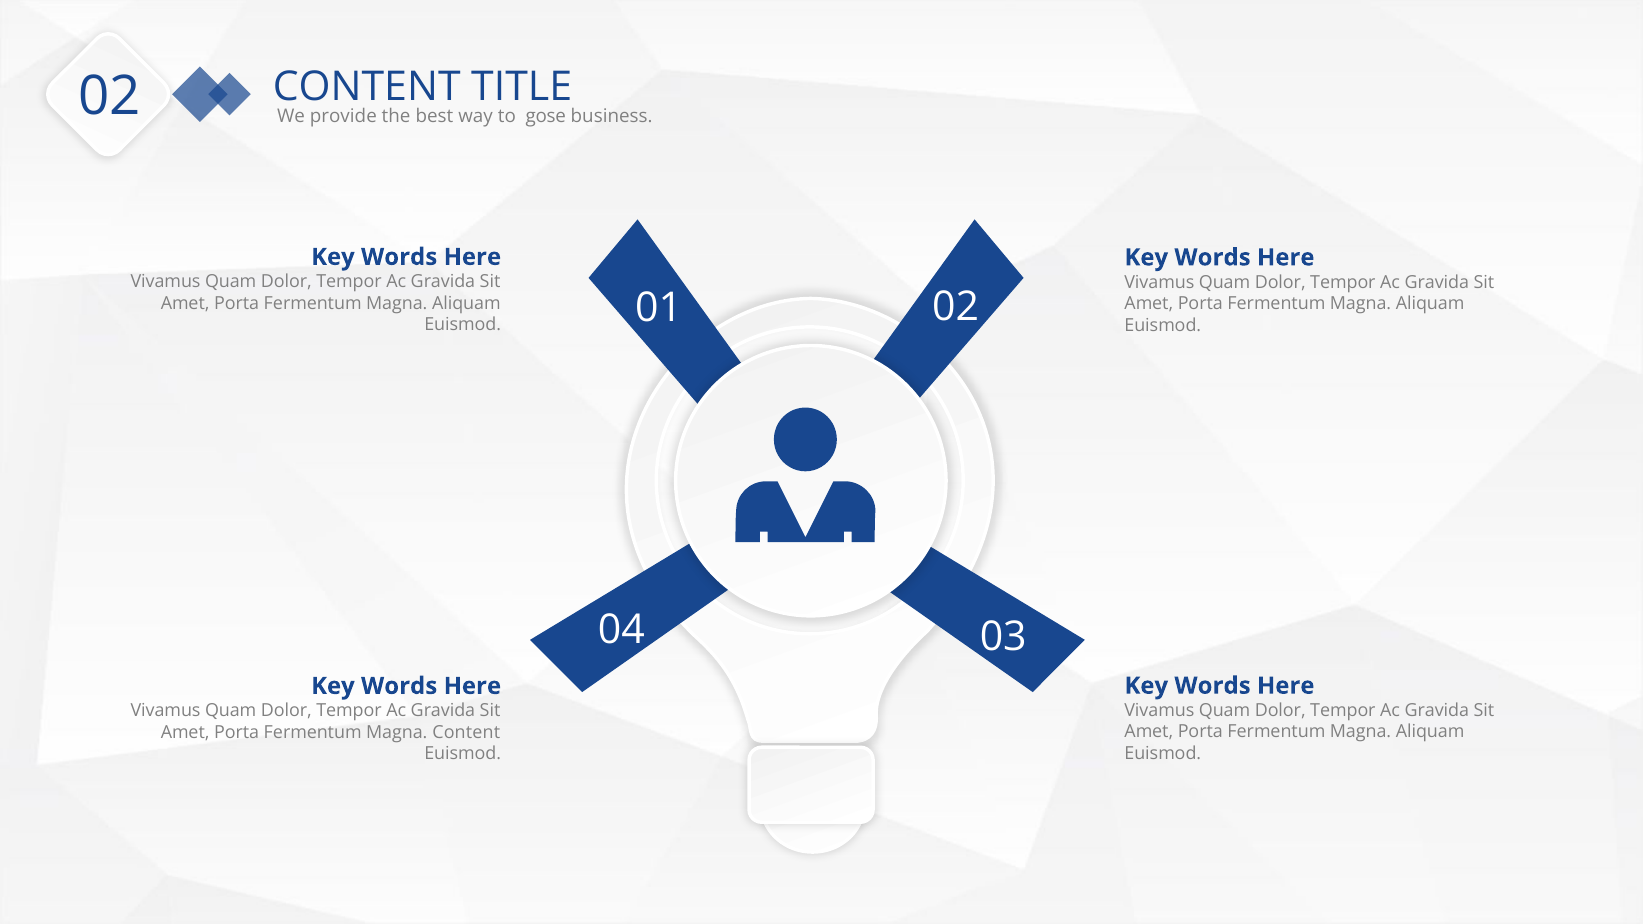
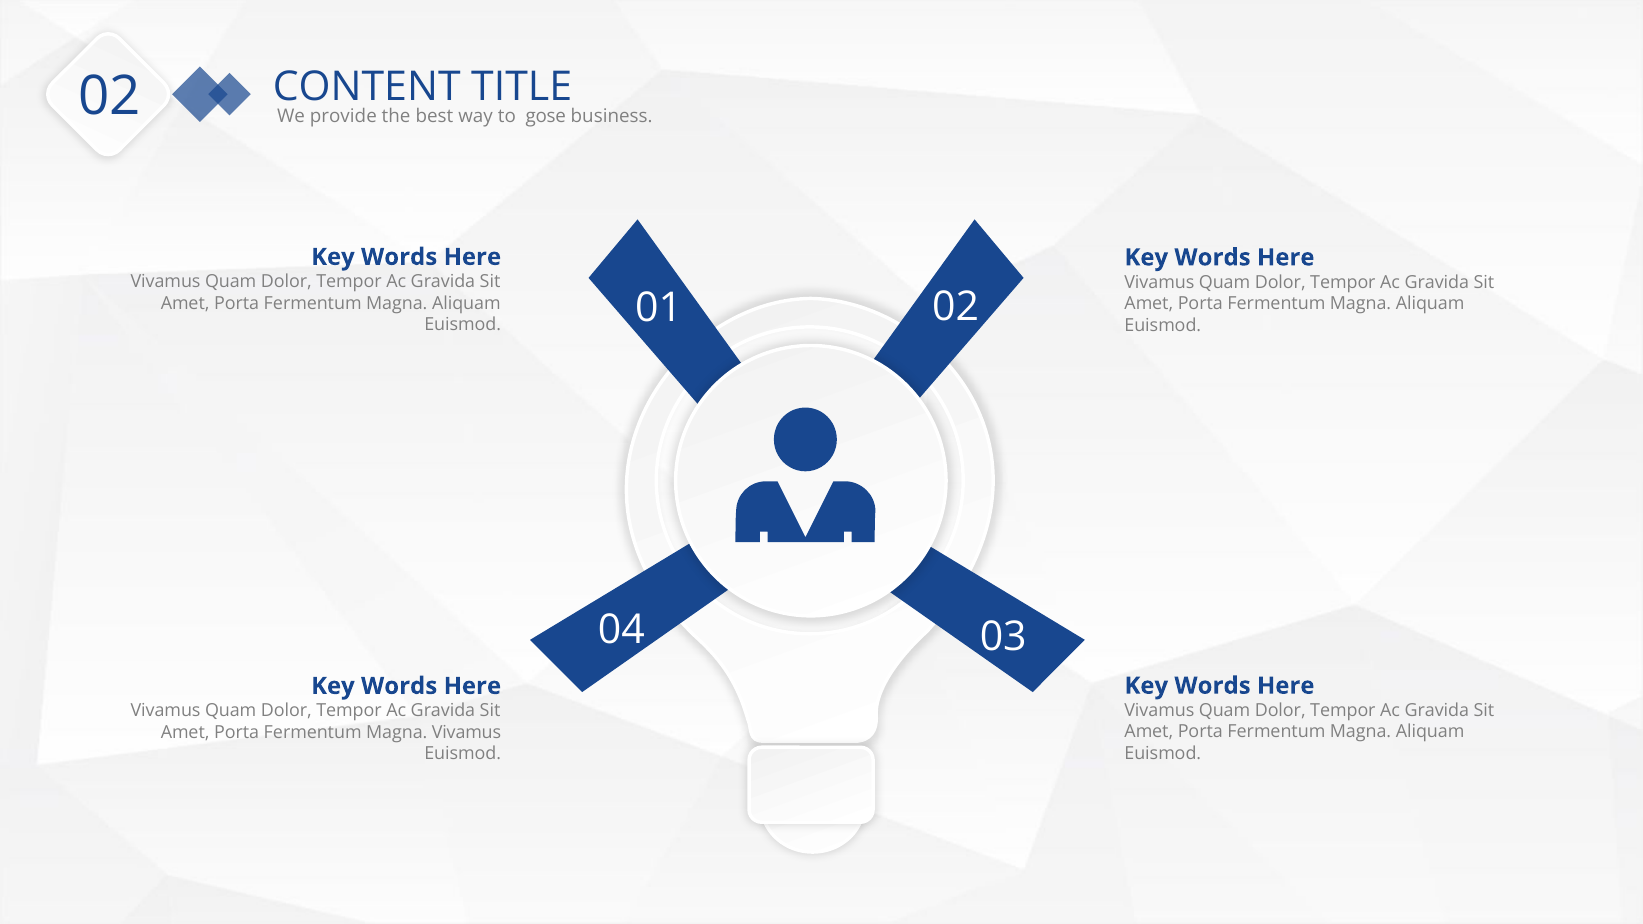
Magna Content: Content -> Vivamus
